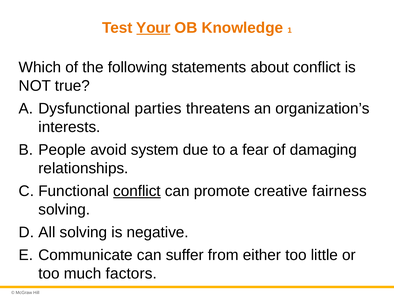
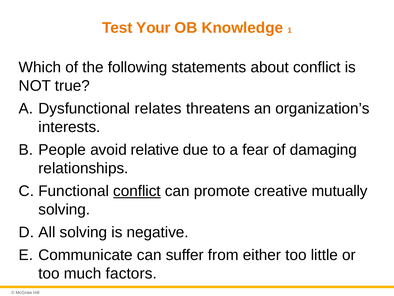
Your underline: present -> none
parties: parties -> relates
system: system -> relative
fairness: fairness -> mutually
